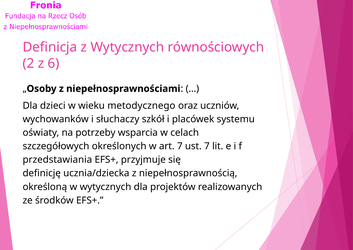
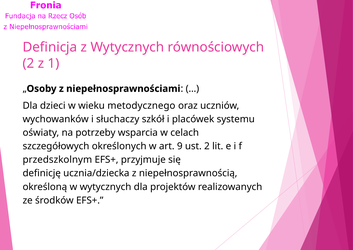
6: 6 -> 1
art 7: 7 -> 9
ust 7: 7 -> 2
przedstawiania: przedstawiania -> przedszkolnym
